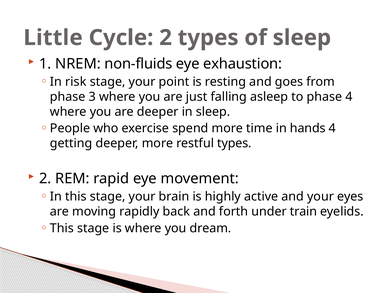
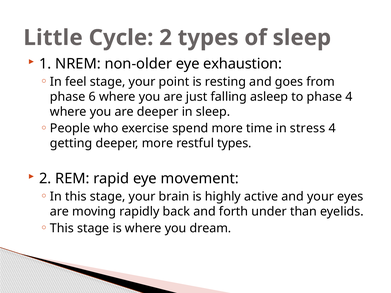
non-fluids: non-fluids -> non-older
risk: risk -> feel
3: 3 -> 6
hands: hands -> stress
train: train -> than
